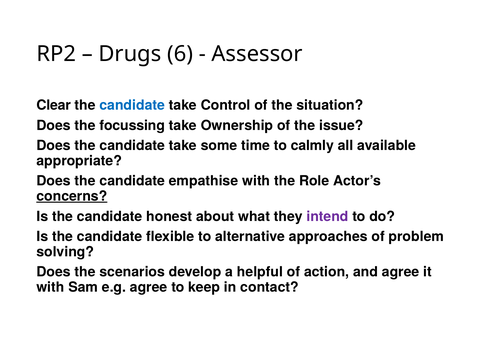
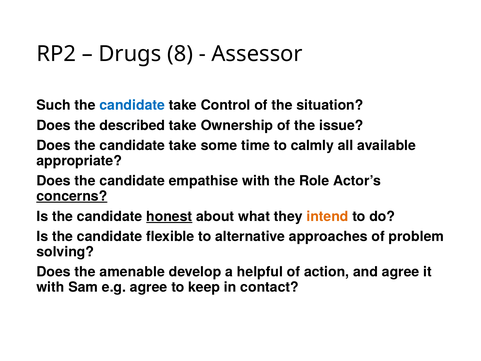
6: 6 -> 8
Clear: Clear -> Such
focussing: focussing -> described
honest underline: none -> present
intend colour: purple -> orange
scenarios: scenarios -> amenable
